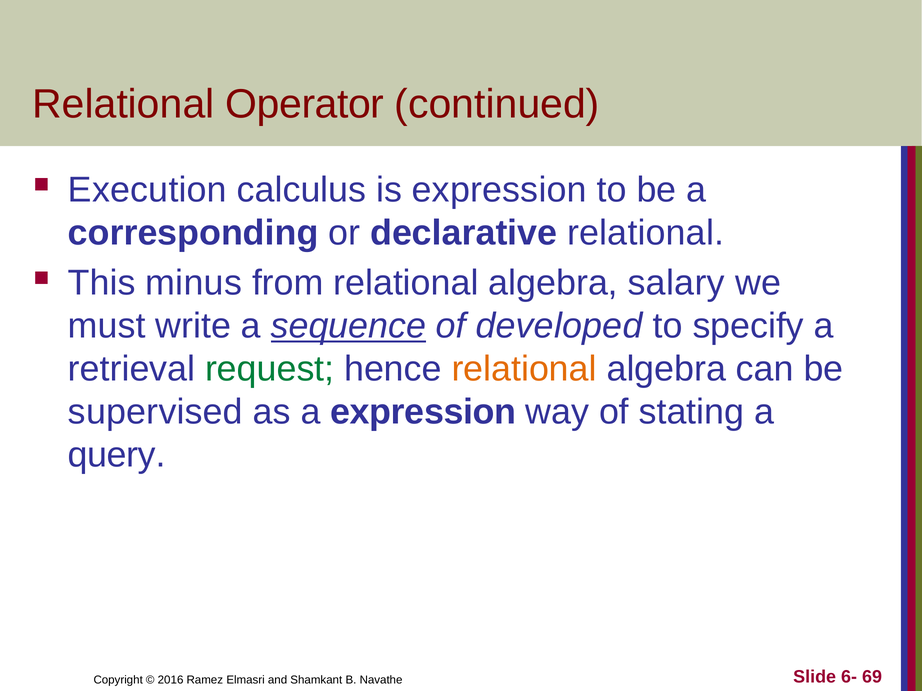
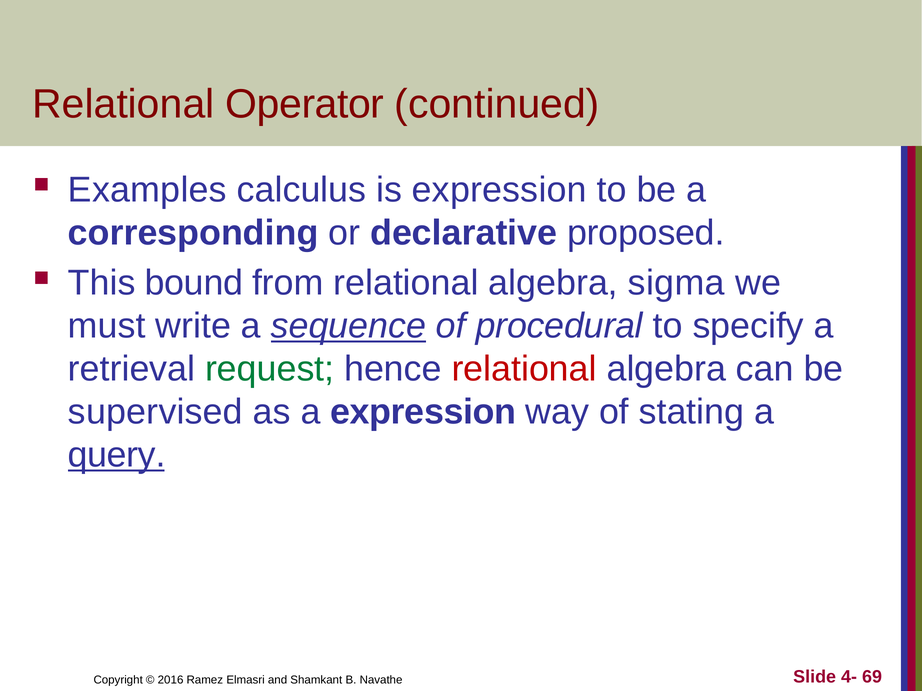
Execution: Execution -> Examples
declarative relational: relational -> proposed
minus: minus -> bound
salary: salary -> sigma
developed: developed -> procedural
relational at (524, 369) colour: orange -> red
query underline: none -> present
6-: 6- -> 4-
